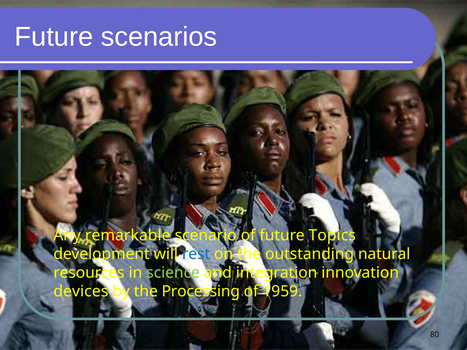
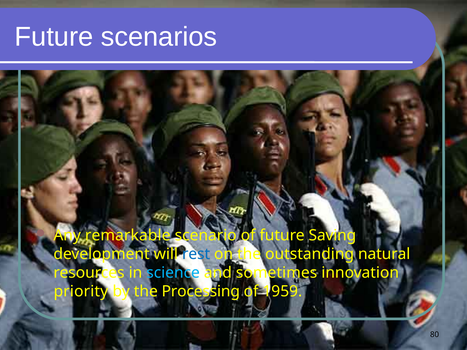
Topics: Topics -> Saving
science colour: light green -> light blue
integration: integration -> sometimes
devices: devices -> priority
